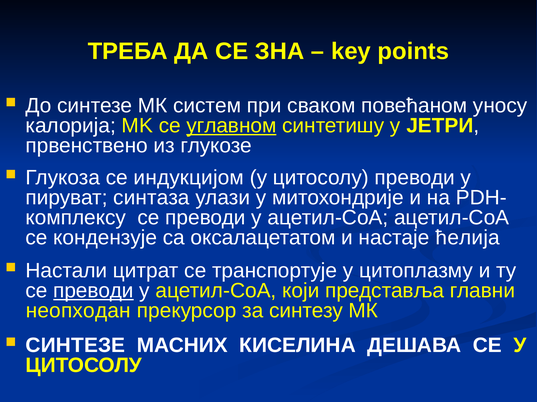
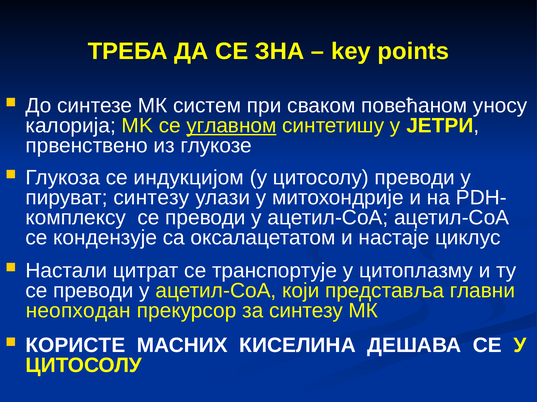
пируват синтаза: синтаза -> синтезу
ћелија: ћелија -> циклус
преводи at (93, 291) underline: present -> none
СИНТЕЗЕ at (75, 346): СИНТЕЗЕ -> КОРИСТЕ
